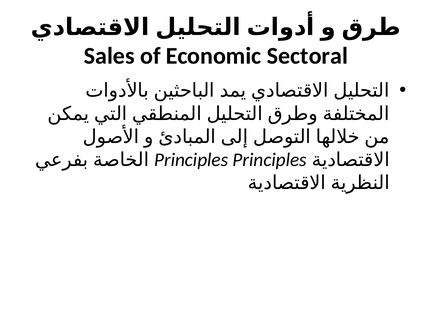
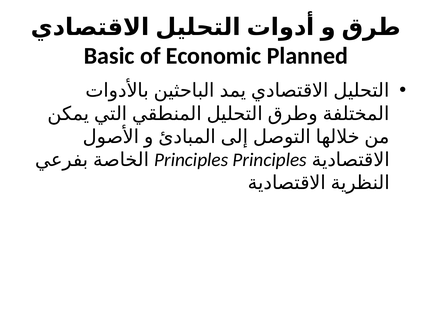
Sales: Sales -> Basic
Sectoral: Sectoral -> Planned
